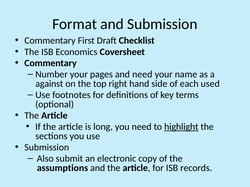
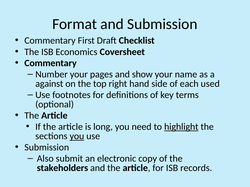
and need: need -> show
you at (77, 136) underline: none -> present
assumptions: assumptions -> stakeholders
